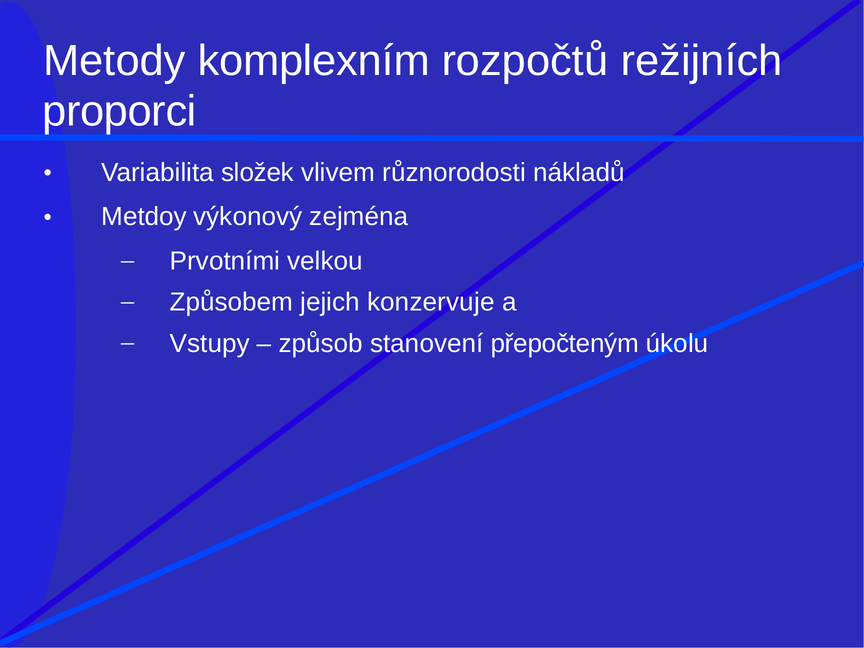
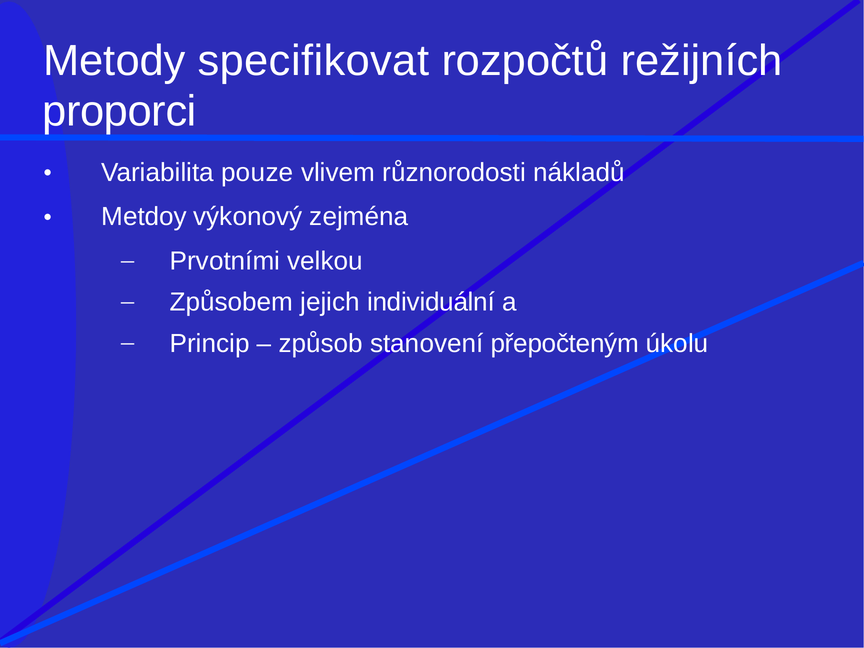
komplexním: komplexním -> specifikovat
složek: složek -> pouze
konzervuje: konzervuje -> individuální
Vstupy: Vstupy -> Princip
